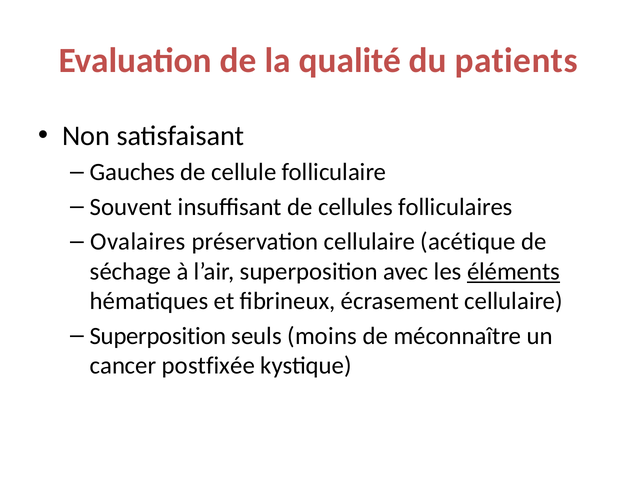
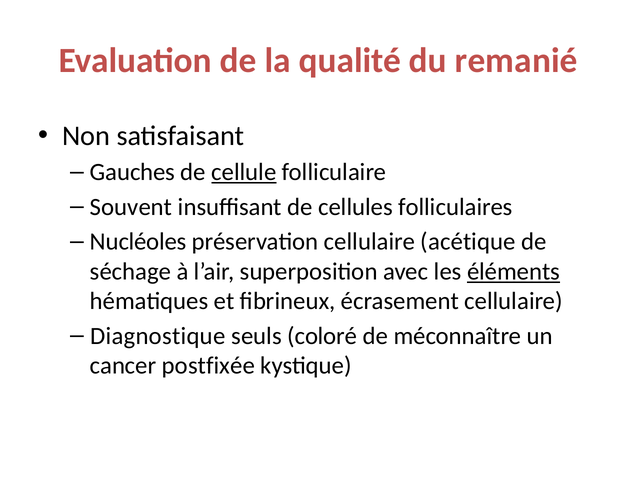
patients: patients -> remanié
cellule underline: none -> present
Ovalaires: Ovalaires -> Nucléoles
Superposition at (158, 336): Superposition -> Diagnostique
moins: moins -> coloré
